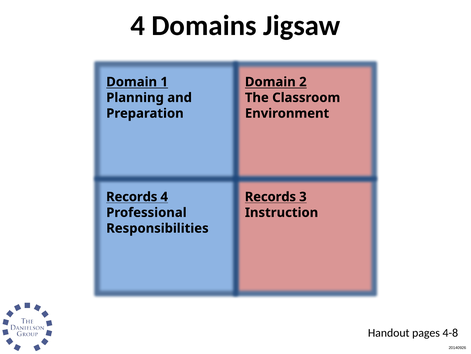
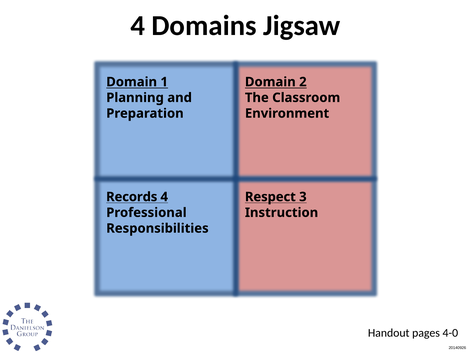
Records at (270, 196): Records -> Respect
4-8: 4-8 -> 4-0
